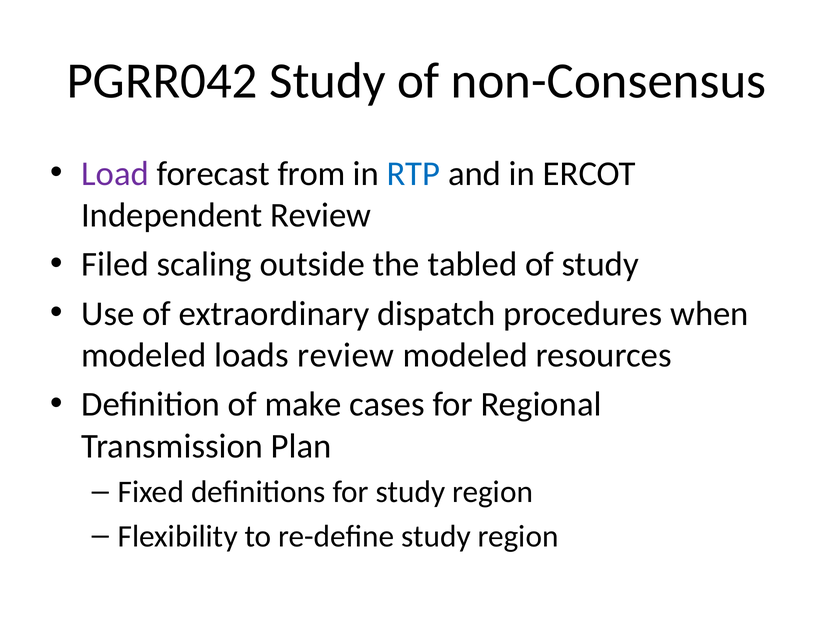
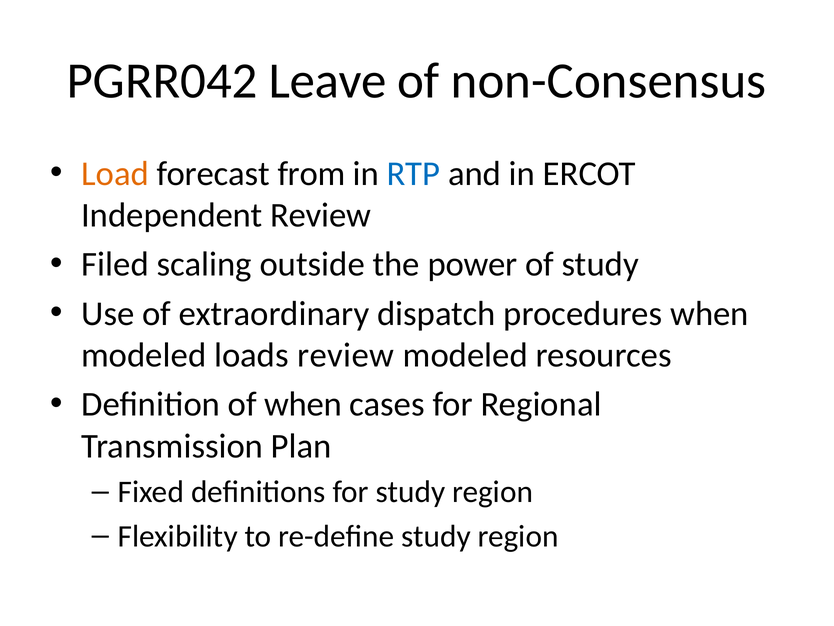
PGRR042 Study: Study -> Leave
Load colour: purple -> orange
tabled: tabled -> power
of make: make -> when
